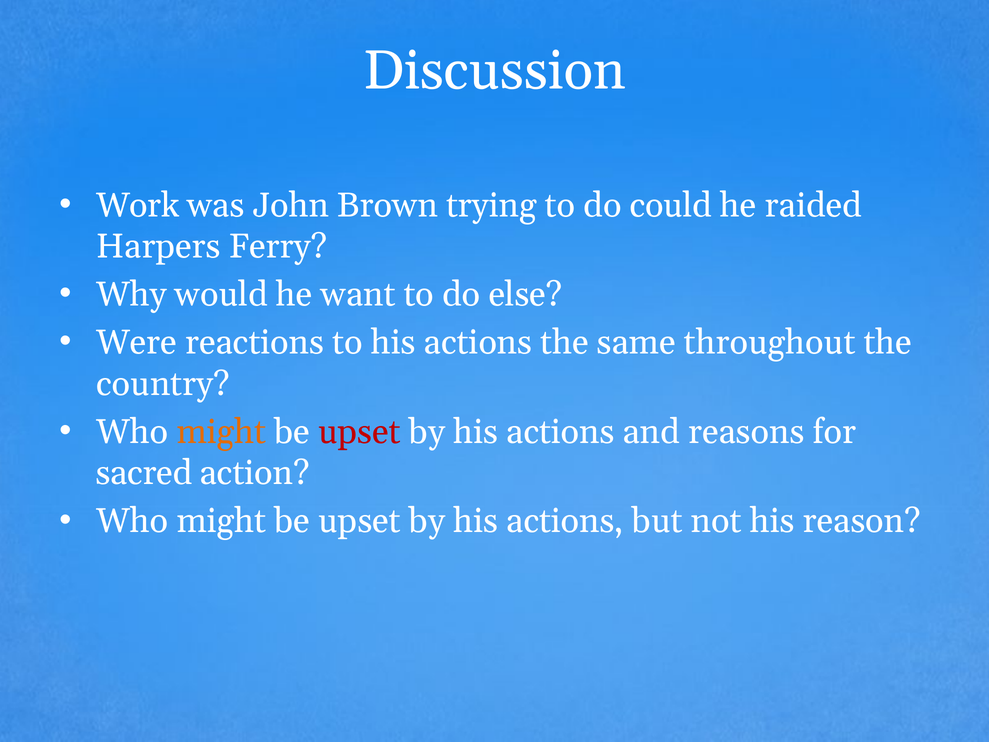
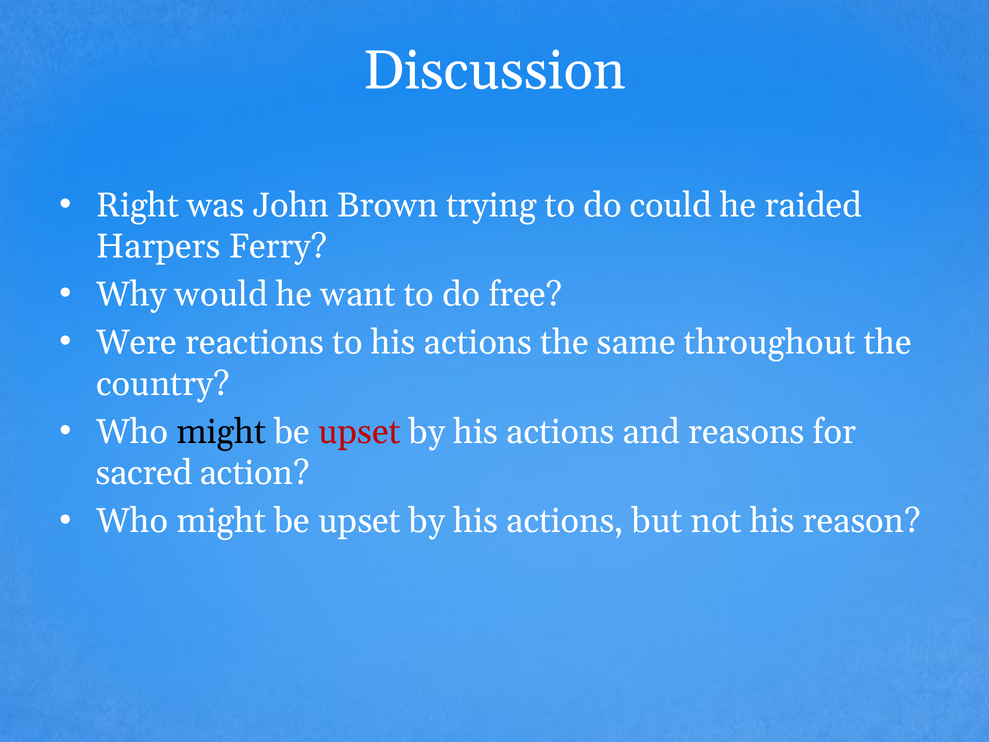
Work: Work -> Right
else: else -> free
might at (221, 432) colour: orange -> black
